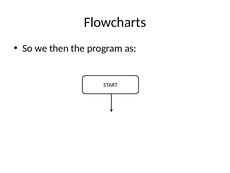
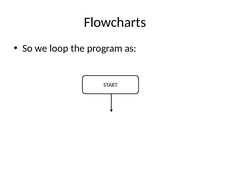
then: then -> loop
